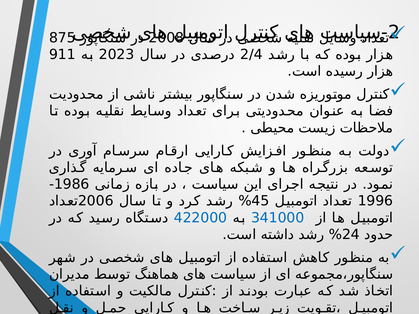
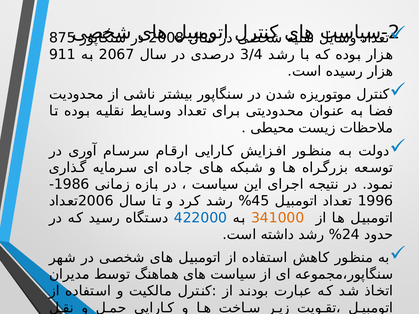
2023: 2023 -> 2067
2/4: 2/4 -> 3/4
341000 colour: blue -> orange
